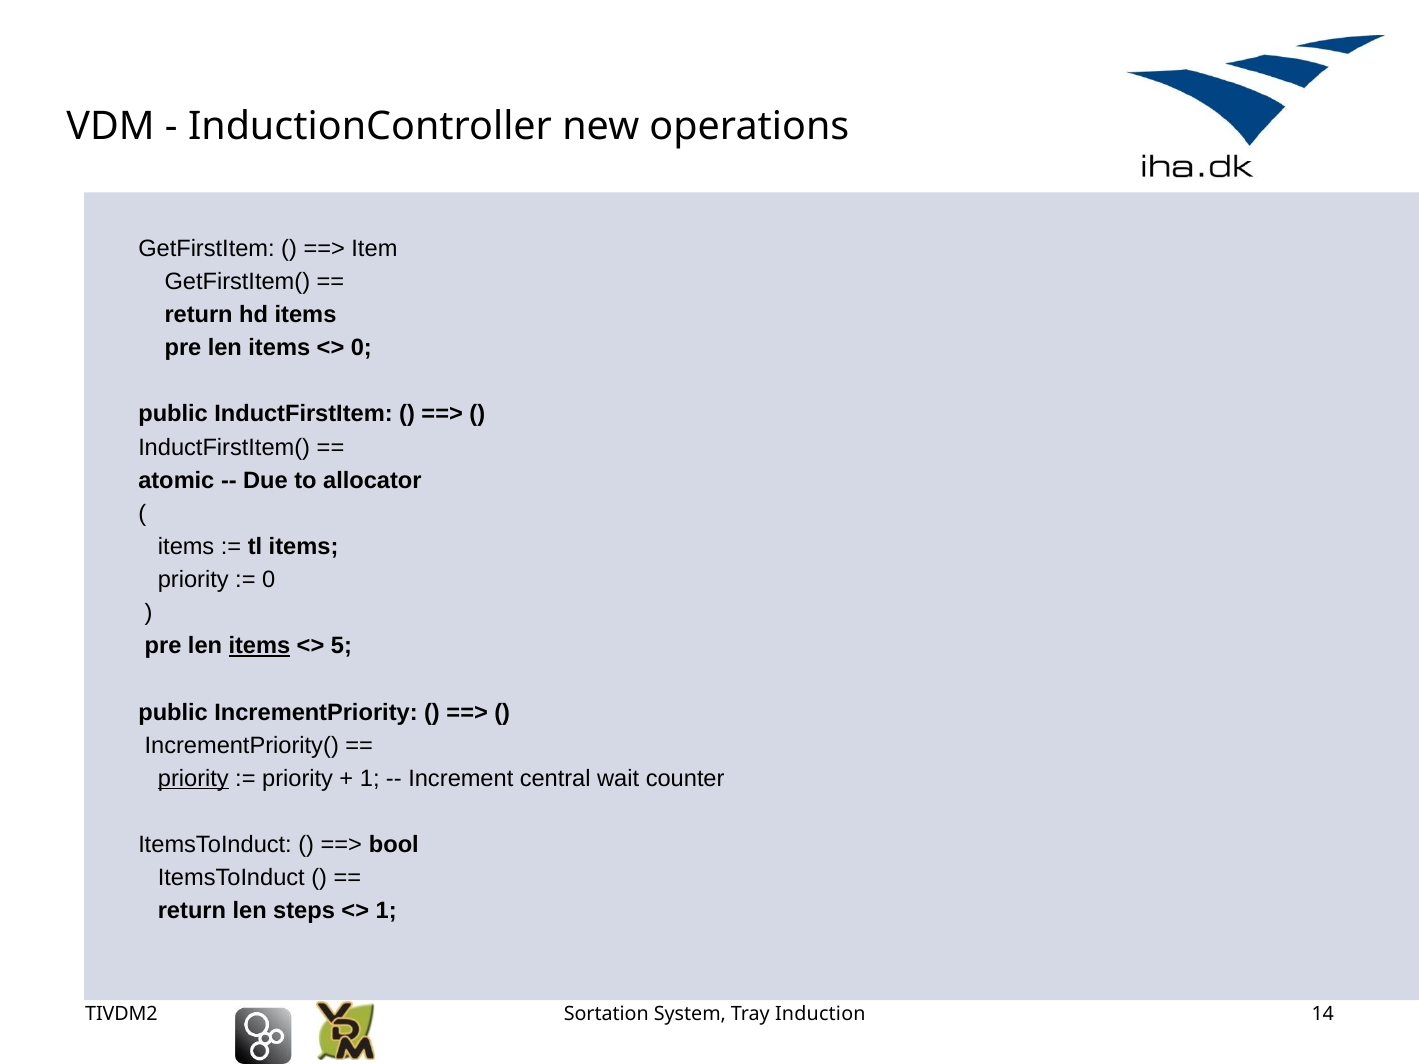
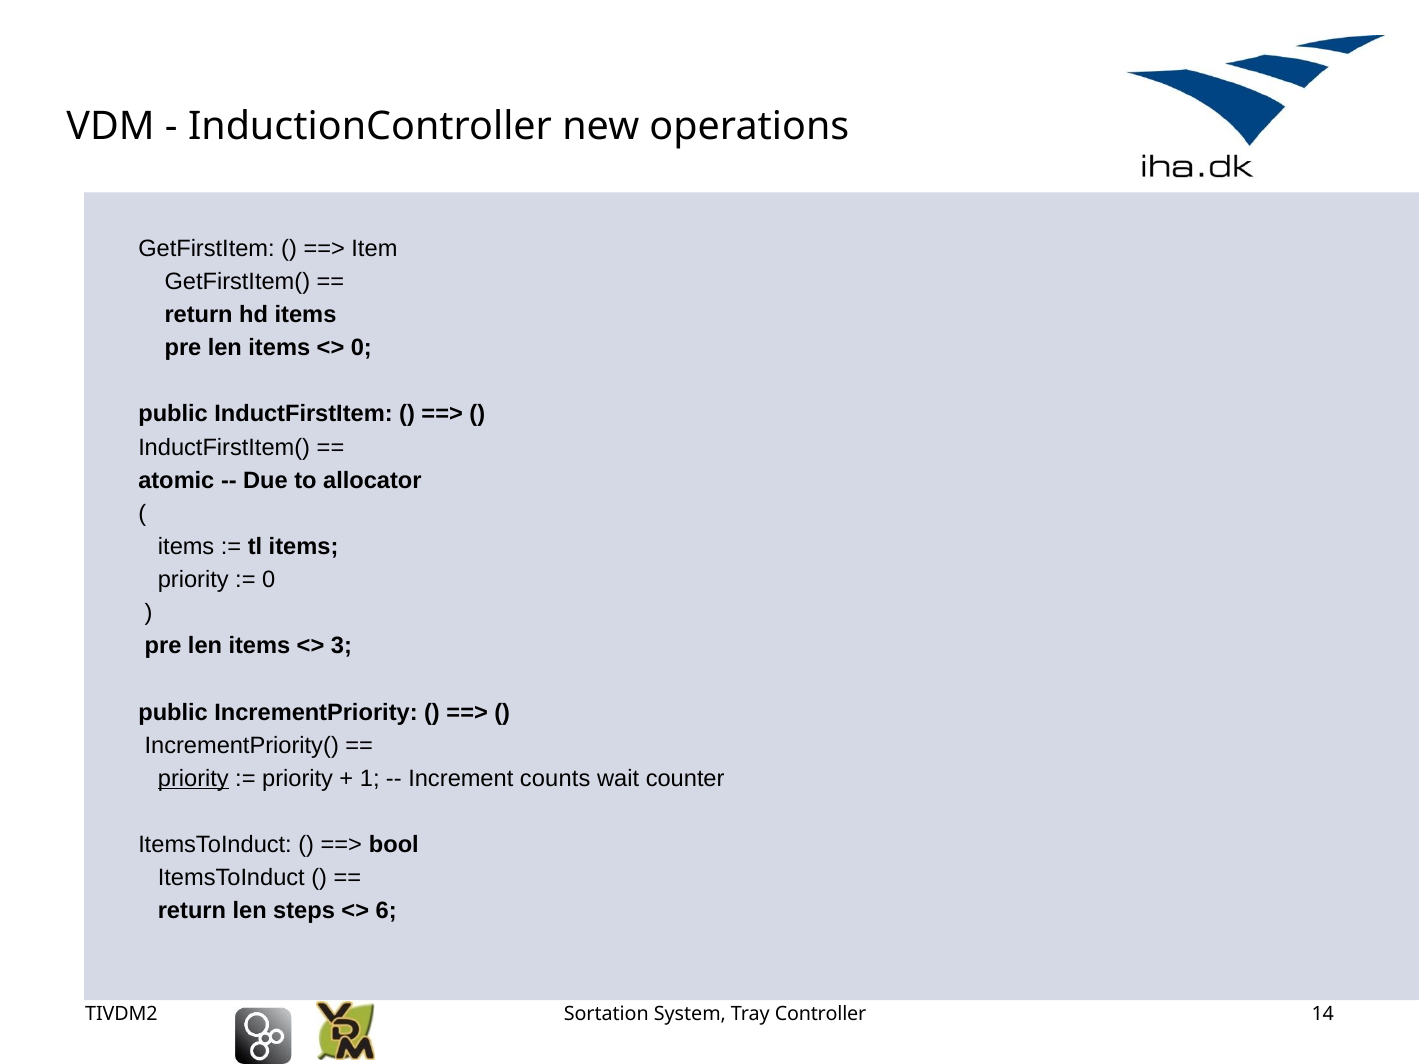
items at (259, 646) underline: present -> none
5: 5 -> 3
central: central -> counts
1 at (386, 911): 1 -> 6
Induction: Induction -> Controller
